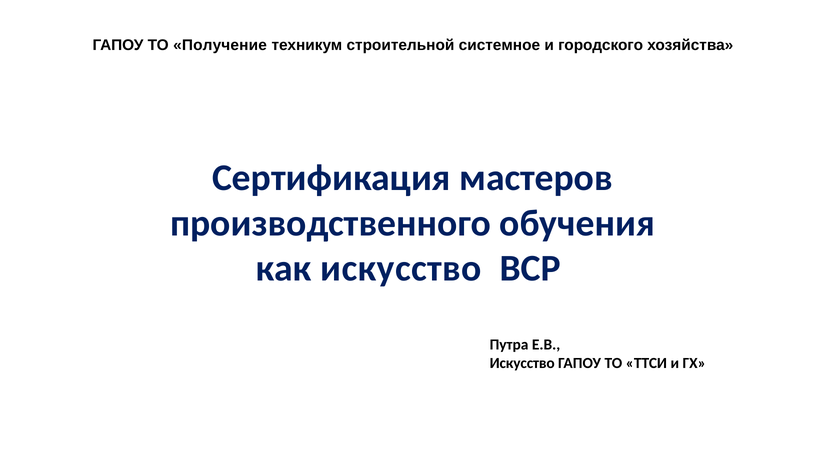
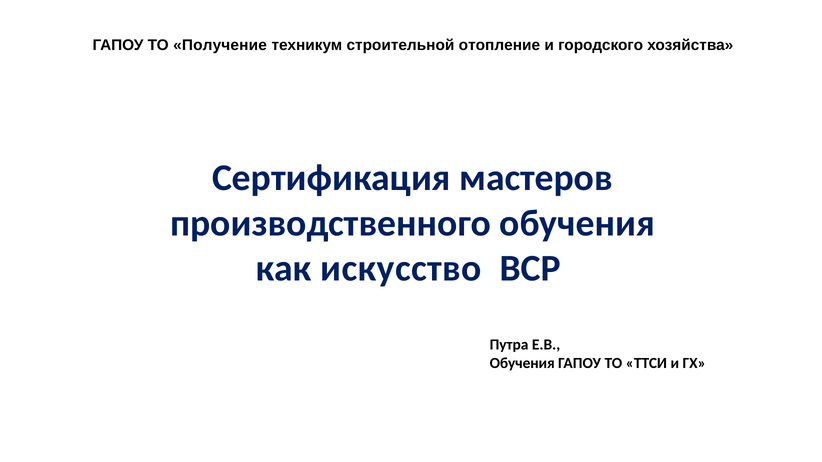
системное: системное -> отопление
Искусство at (522, 364): Искусство -> Обучения
